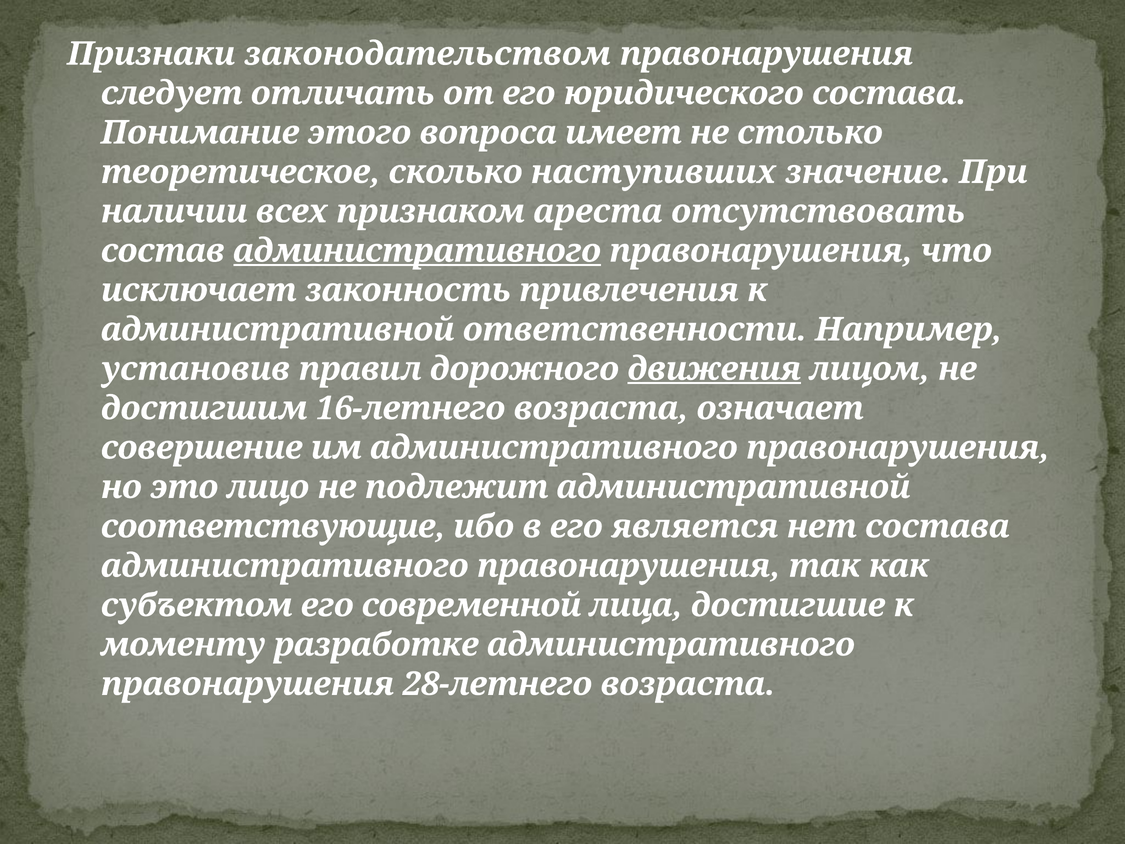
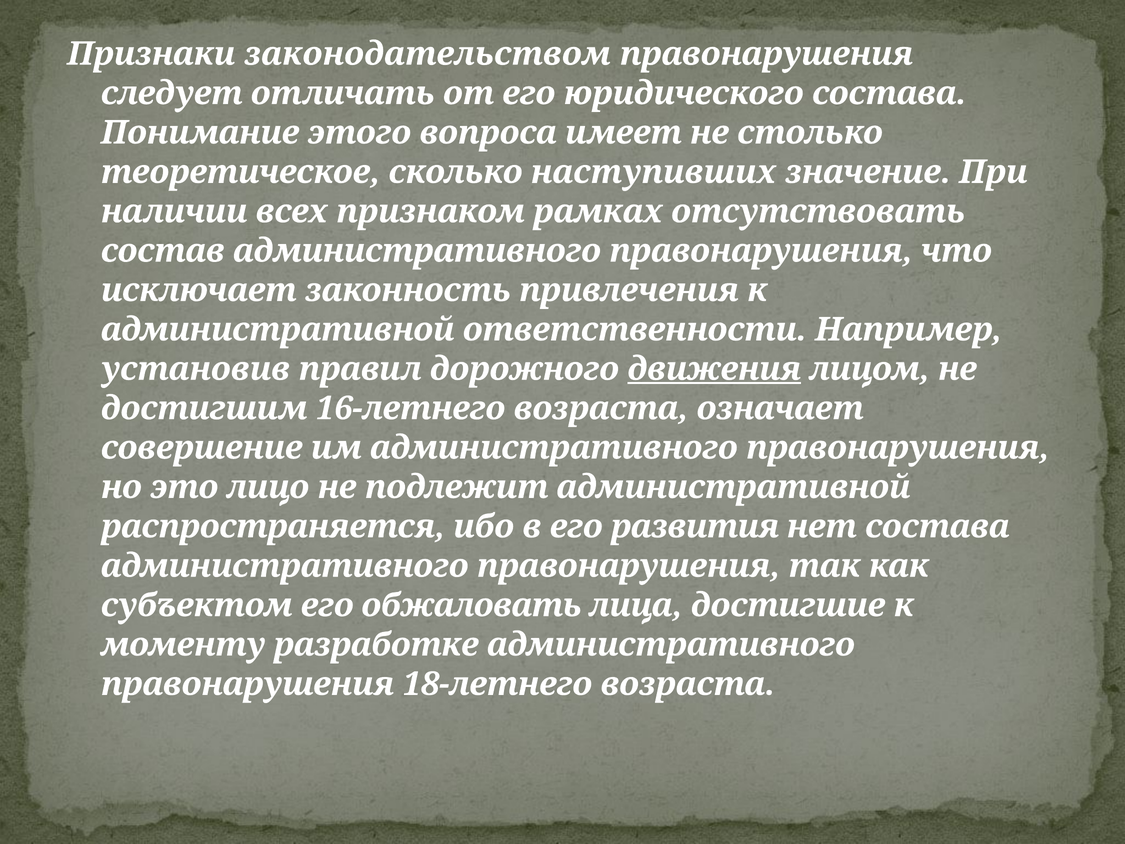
ареста: ареста -> рамках
административного at (417, 251) underline: present -> none
соответствующие: соответствующие -> распространяется
является: является -> развития
современной: современной -> обжаловать
28-летнего: 28-летнего -> 18-летнего
